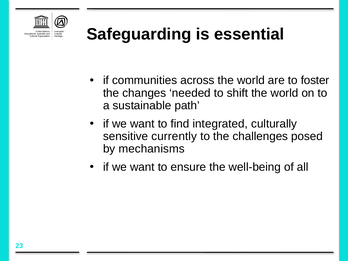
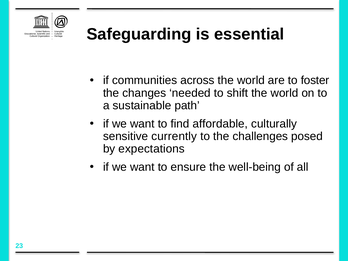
integrated: integrated -> affordable
mechanisms: mechanisms -> expectations
